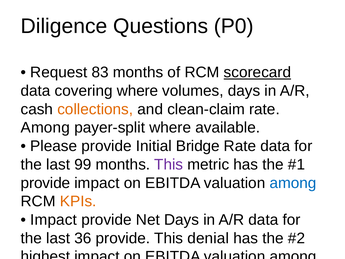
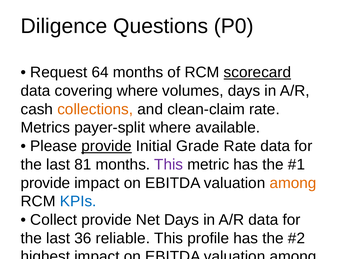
83: 83 -> 64
Among at (45, 128): Among -> Metrics
provide at (107, 146) underline: none -> present
Bridge: Bridge -> Grade
99: 99 -> 81
among at (293, 183) colour: blue -> orange
KPIs at (78, 201) colour: orange -> blue
Impact at (54, 220): Impact -> Collect
36 provide: provide -> reliable
This denial: denial -> profile
